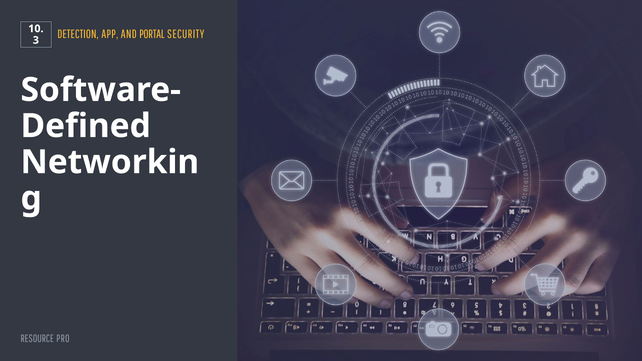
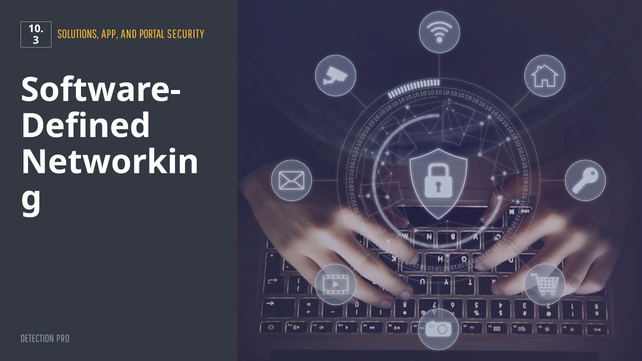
DETECTION: DETECTION -> SOLUTIONS
RESOURCE: RESOURCE -> DETECTION
